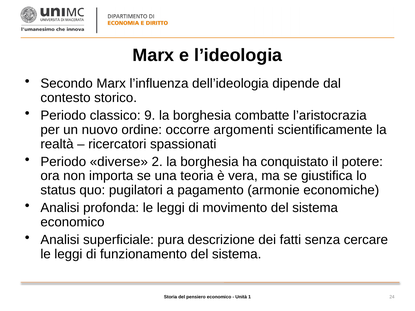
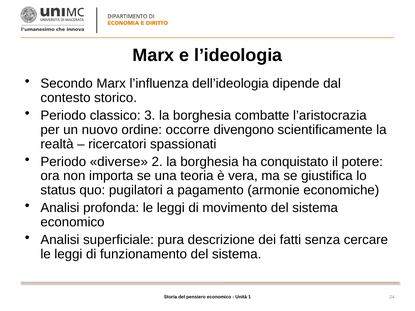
9: 9 -> 3
argomenti: argomenti -> divengono
